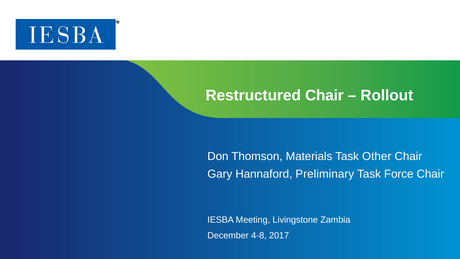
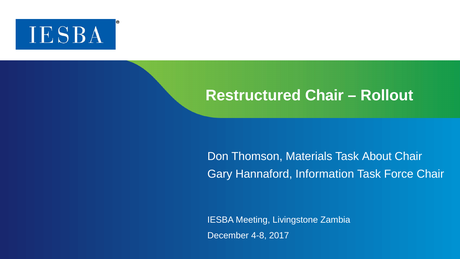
Other: Other -> About
Hannaford Preliminary: Preliminary -> Information
